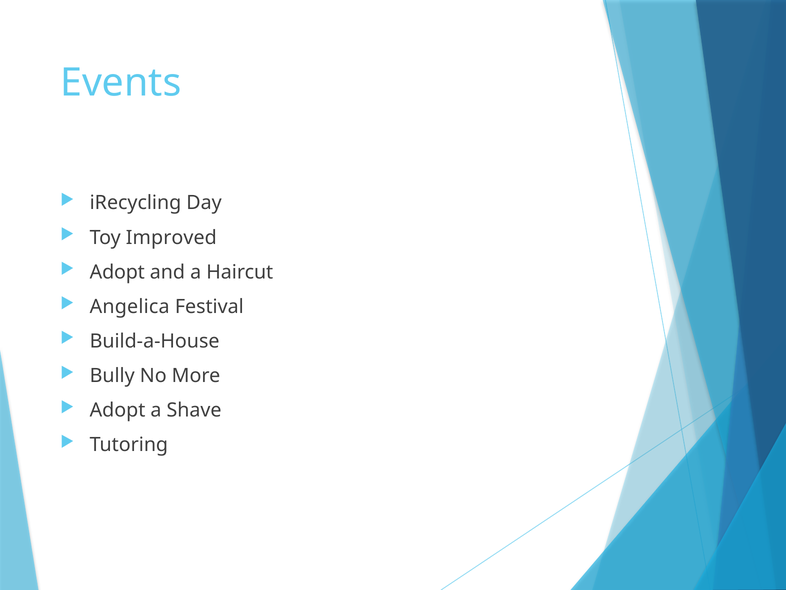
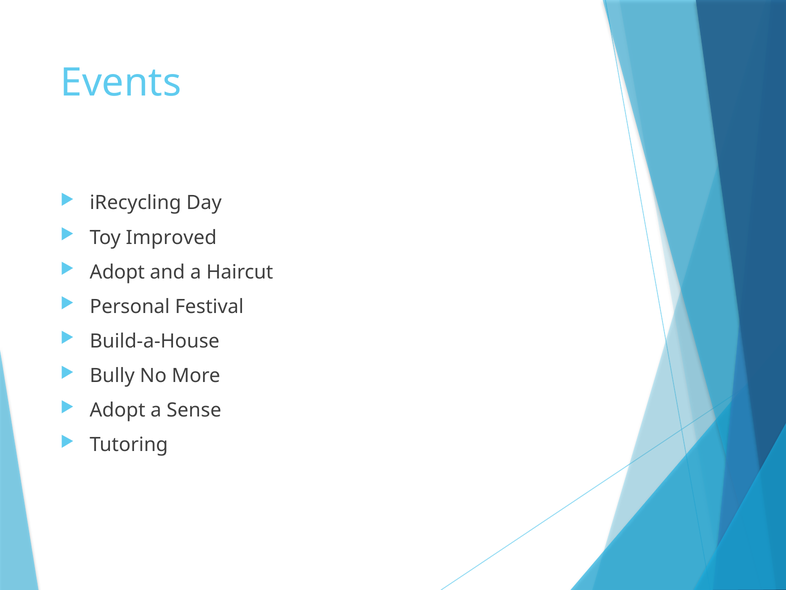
Angelica: Angelica -> Personal
Shave: Shave -> Sense
